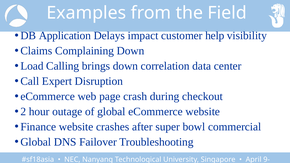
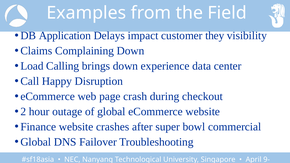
help: help -> they
correlation: correlation -> experience
Expert: Expert -> Happy
